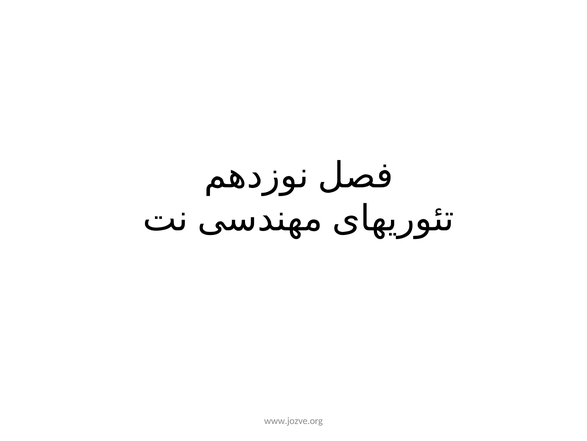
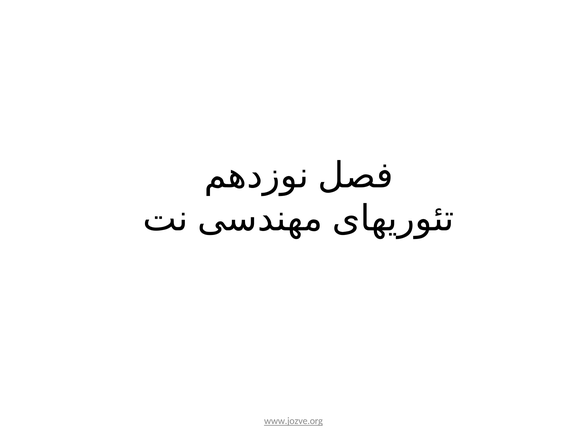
www.jozve.org underline: none -> present
